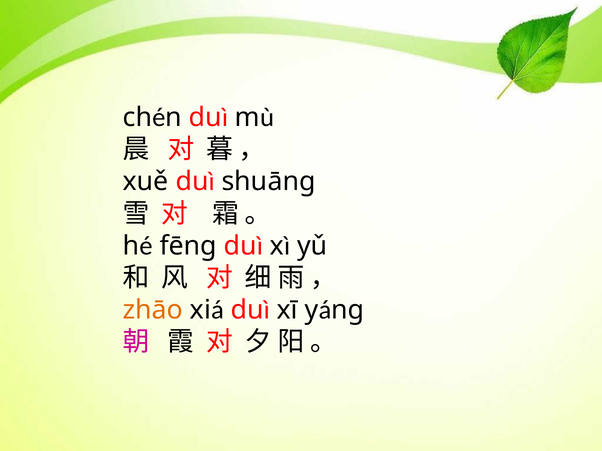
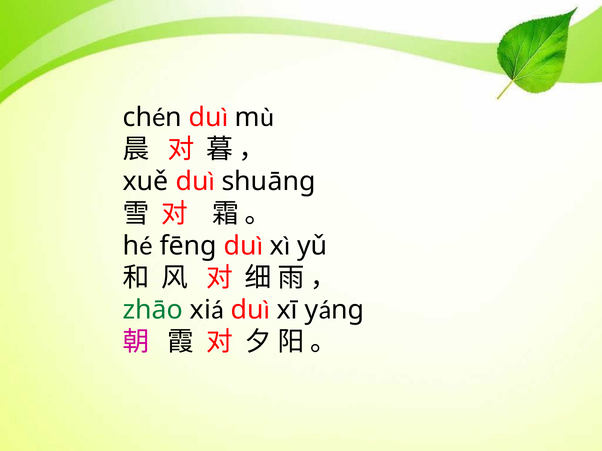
zhāo colour: orange -> green
